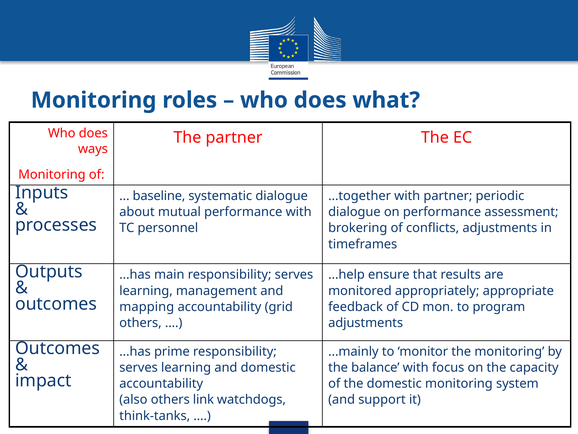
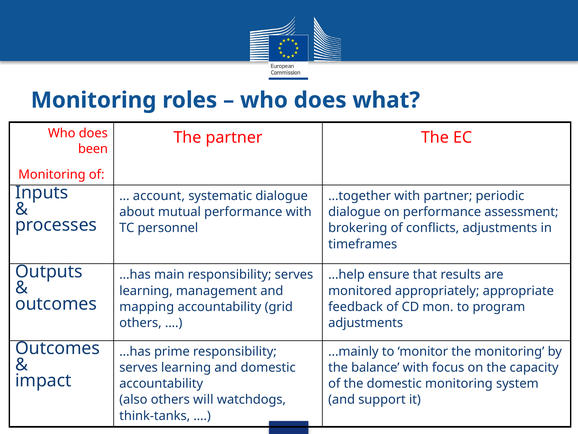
ways: ways -> been
baseline: baseline -> account
link: link -> will
